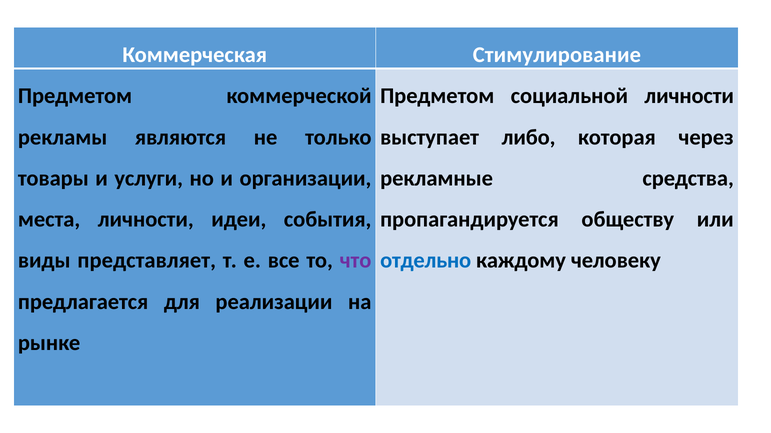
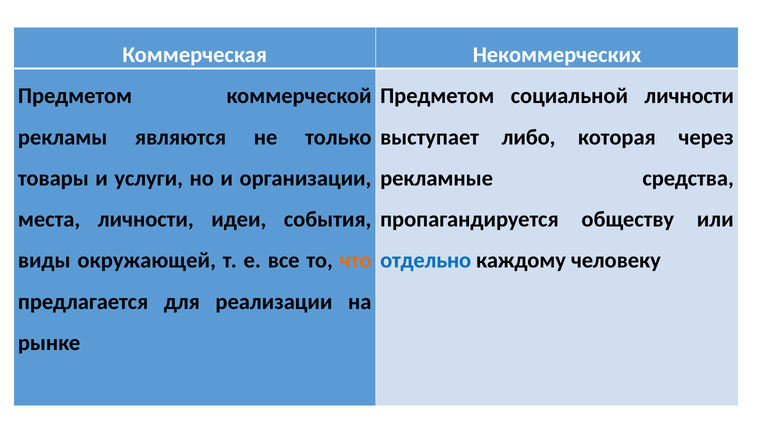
Стимулирование: Стимулирование -> Некоммерческих
представляет: представляет -> окружающей
что colour: purple -> orange
